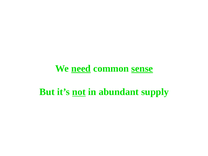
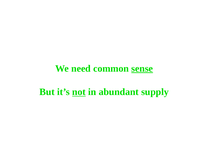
need underline: present -> none
